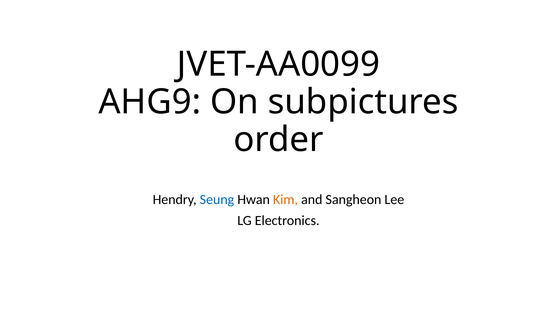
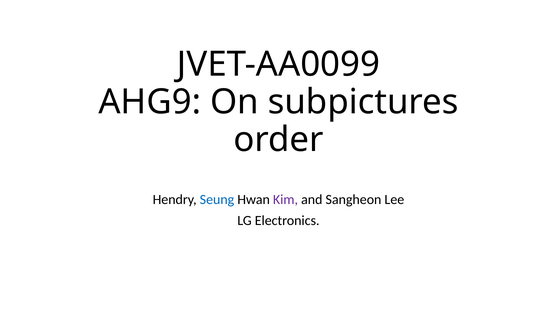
Kim colour: orange -> purple
